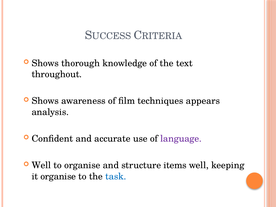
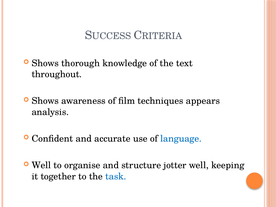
language colour: purple -> blue
items: items -> jotter
it organise: organise -> together
